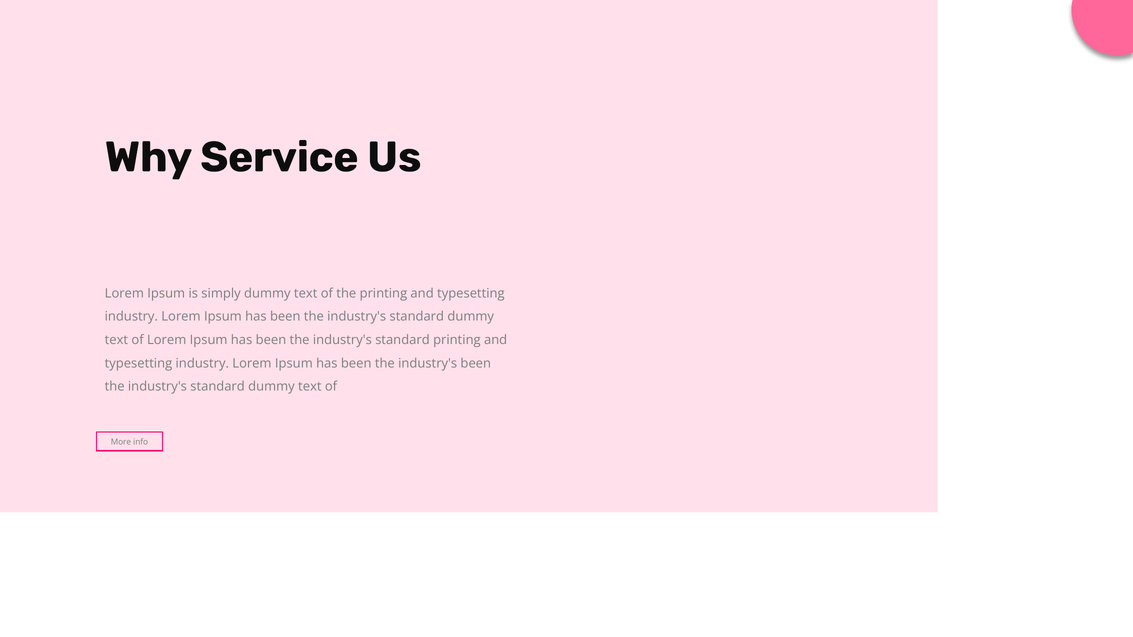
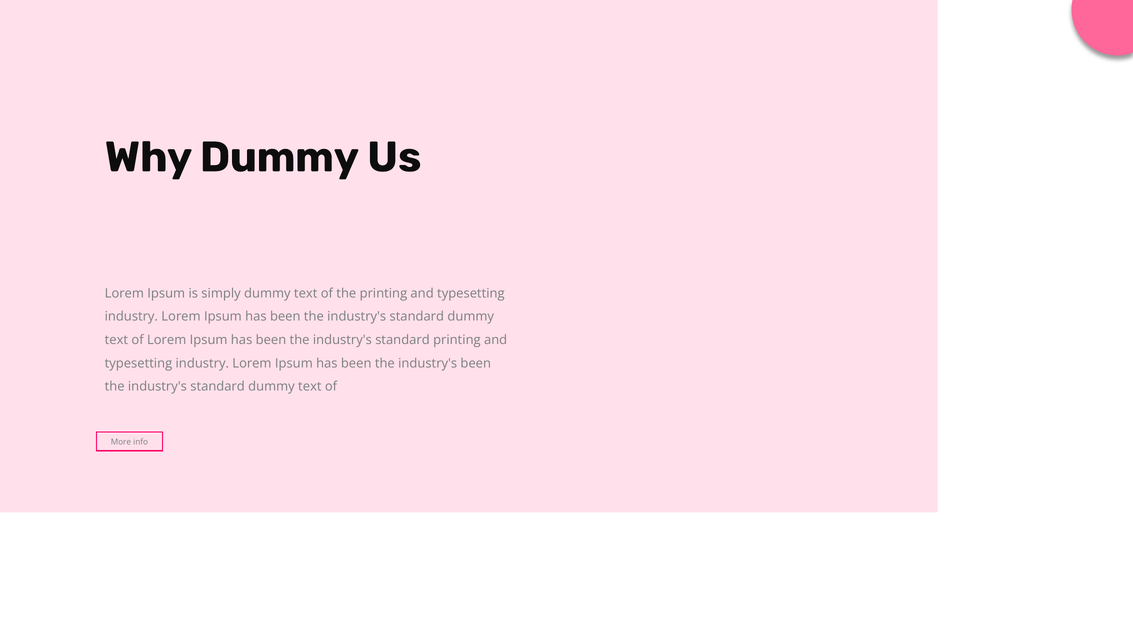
Why Service: Service -> Dummy
